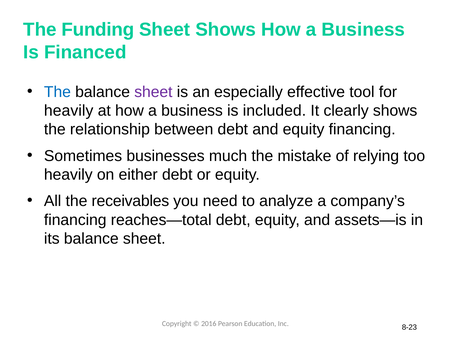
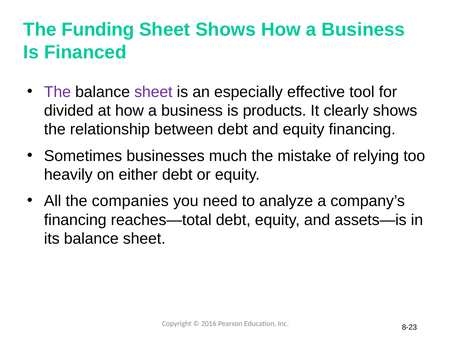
The at (57, 92) colour: blue -> purple
heavily at (69, 110): heavily -> divided
included: included -> products
receivables: receivables -> companies
